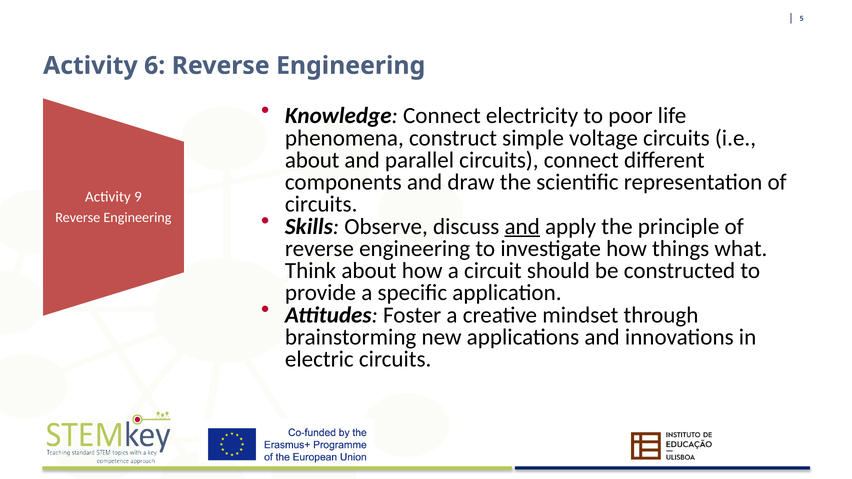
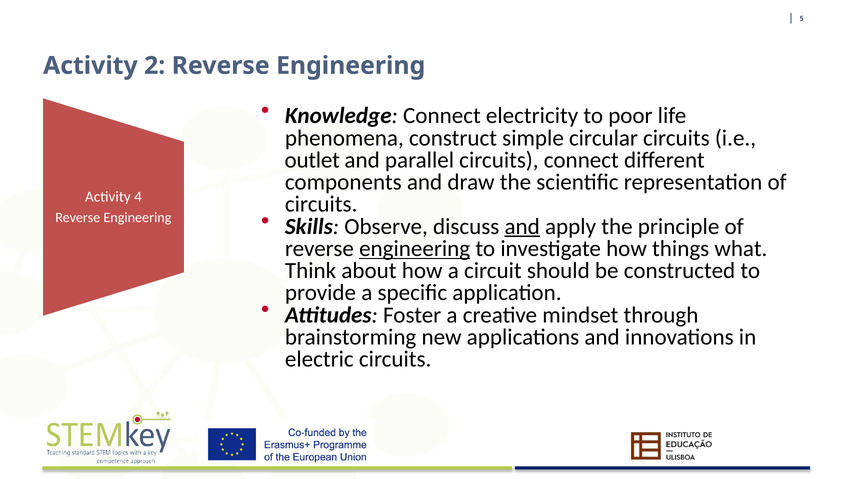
6: 6 -> 2
voltage: voltage -> circular
about at (312, 160): about -> outlet
9: 9 -> 4
engineering at (415, 249) underline: none -> present
